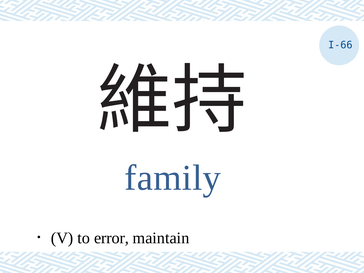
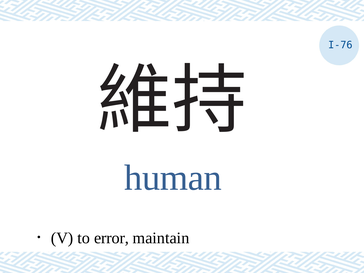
I-66: I-66 -> I-76
family: family -> human
